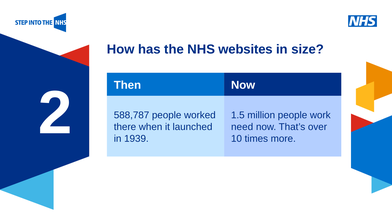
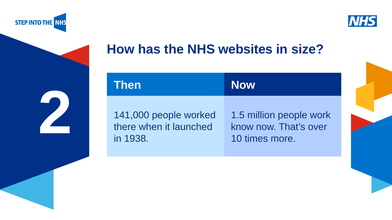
588,787: 588,787 -> 141,000
need: need -> know
1939: 1939 -> 1938
